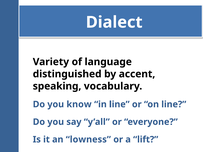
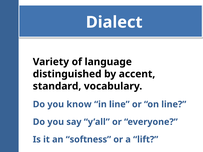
speaking: speaking -> standard
lowness: lowness -> softness
